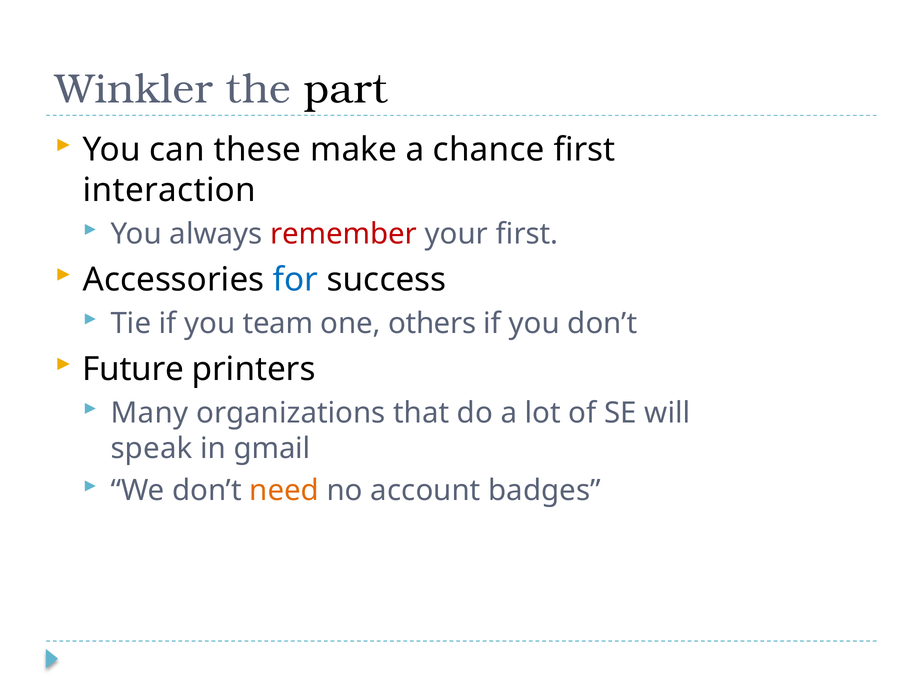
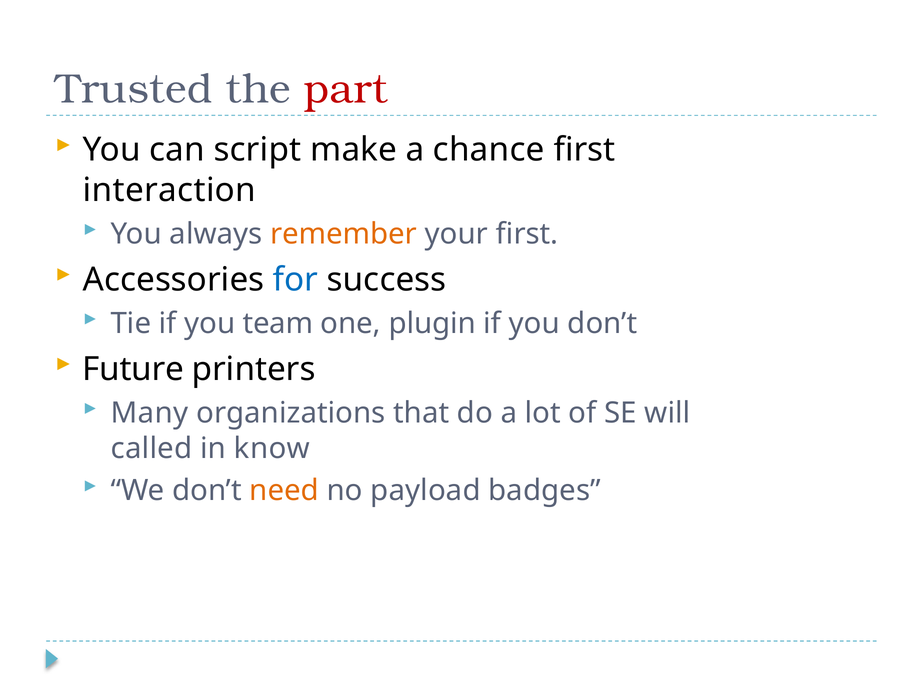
Winkler: Winkler -> Trusted
part colour: black -> red
these: these -> script
remember colour: red -> orange
others: others -> plugin
speak: speak -> called
gmail: gmail -> know
account: account -> payload
